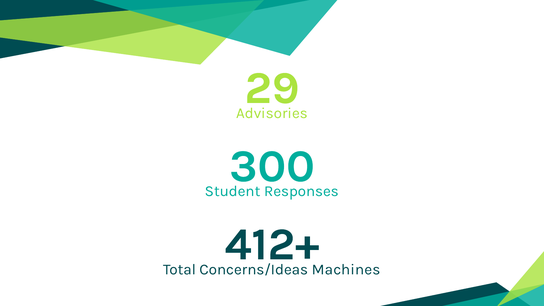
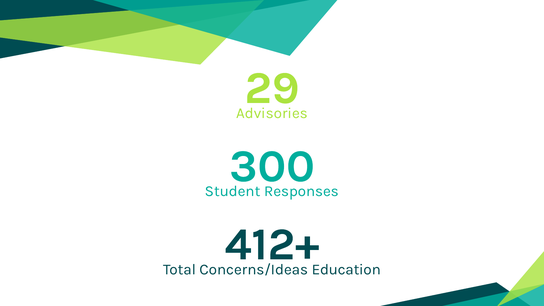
Machines: Machines -> Education
